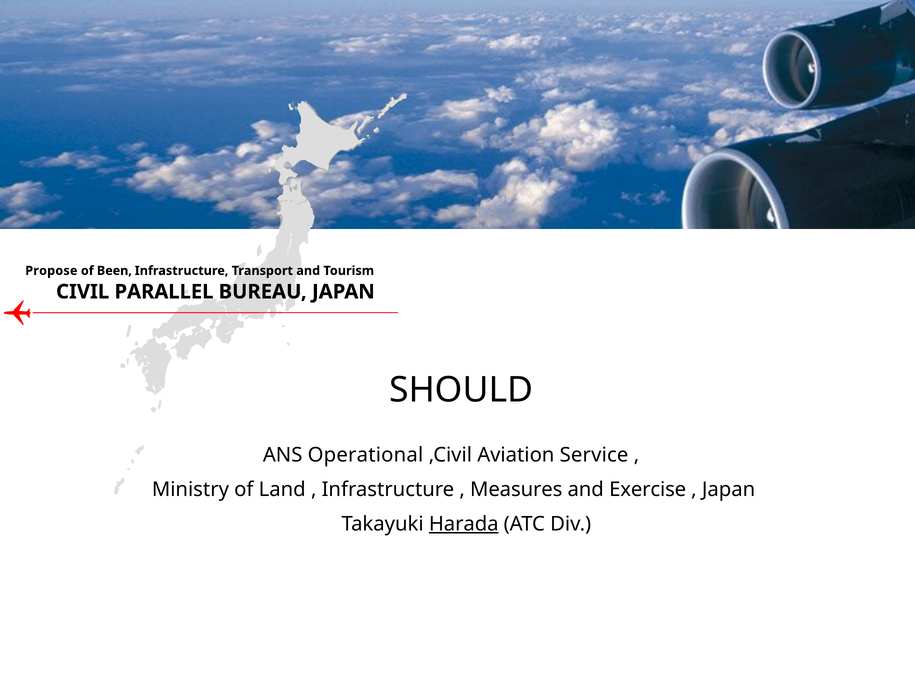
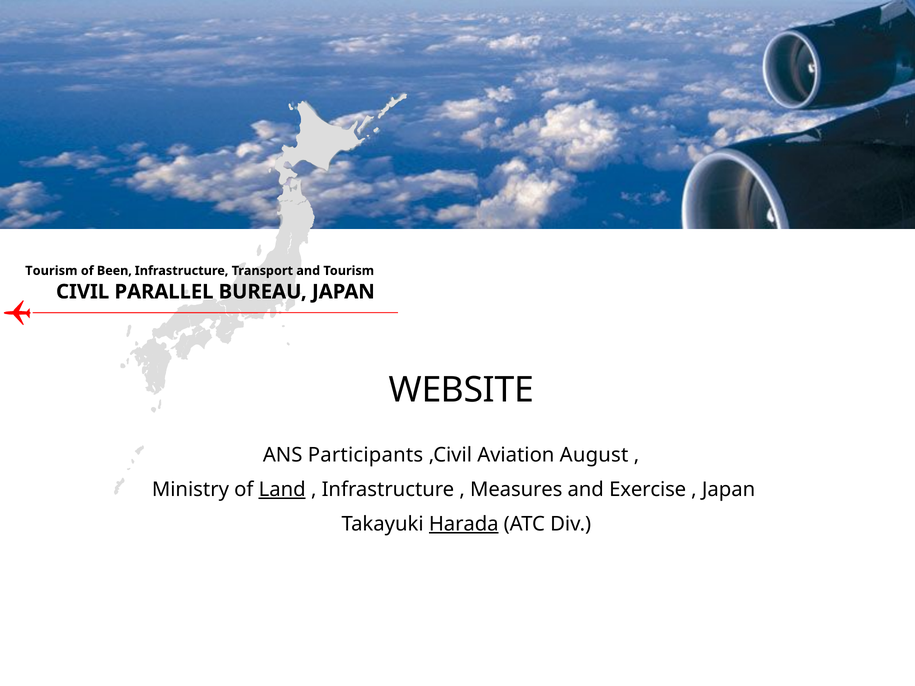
Propose at (51, 271): Propose -> Tourism
SHOULD: SHOULD -> WEBSITE
Operational: Operational -> Participants
Service: Service -> August
Land underline: none -> present
